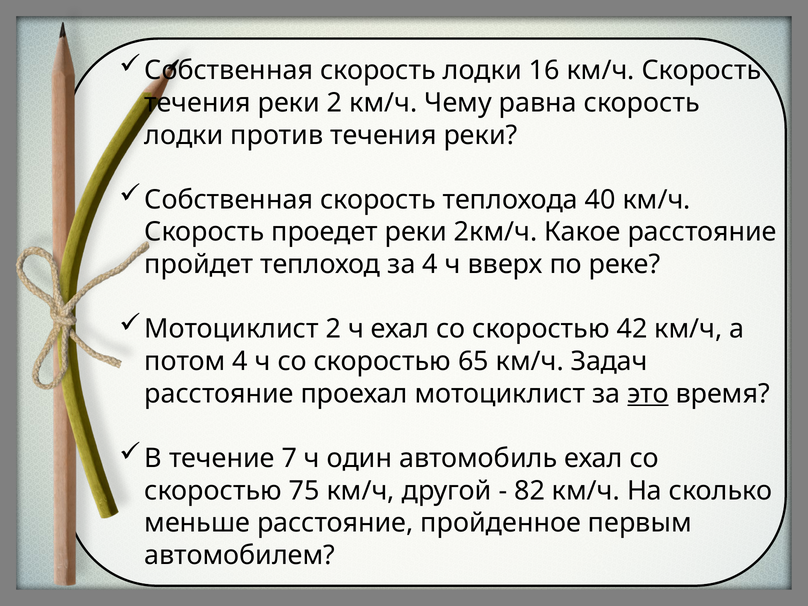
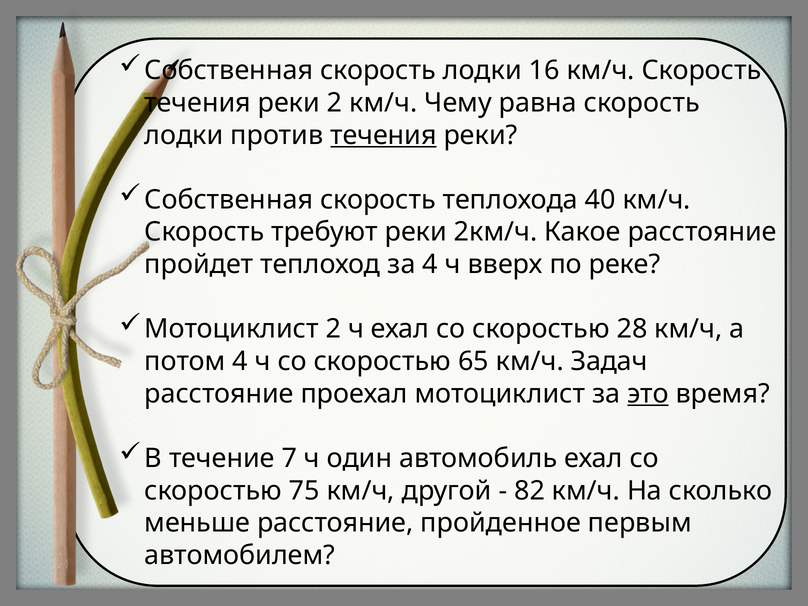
течения at (383, 135) underline: none -> present
проедет: проедет -> требуют
42: 42 -> 28
